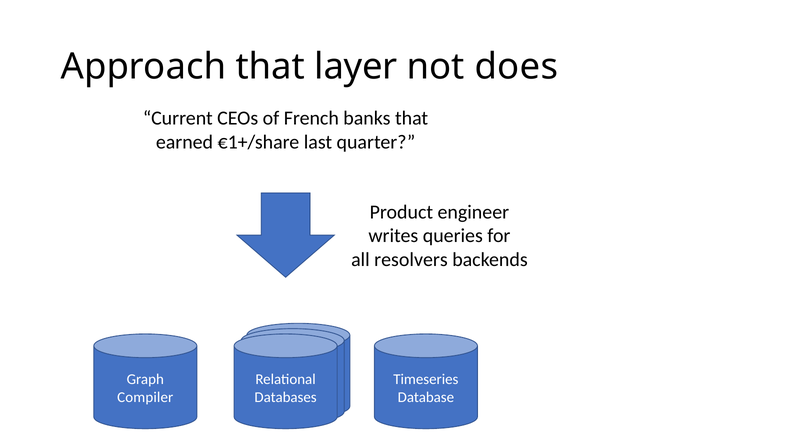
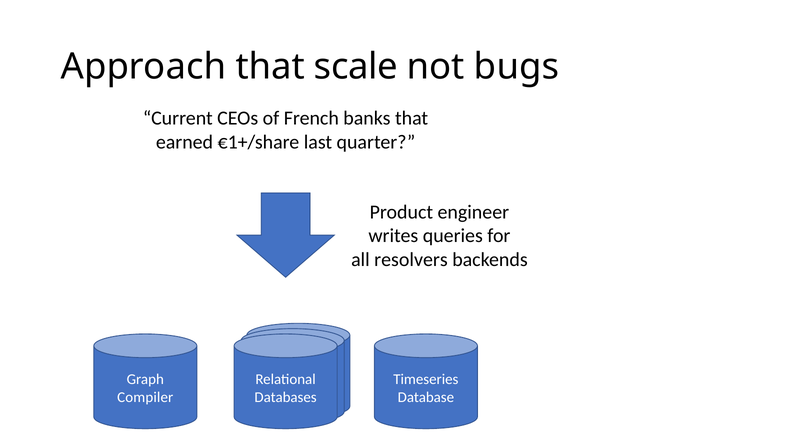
layer: layer -> scale
does: does -> bugs
